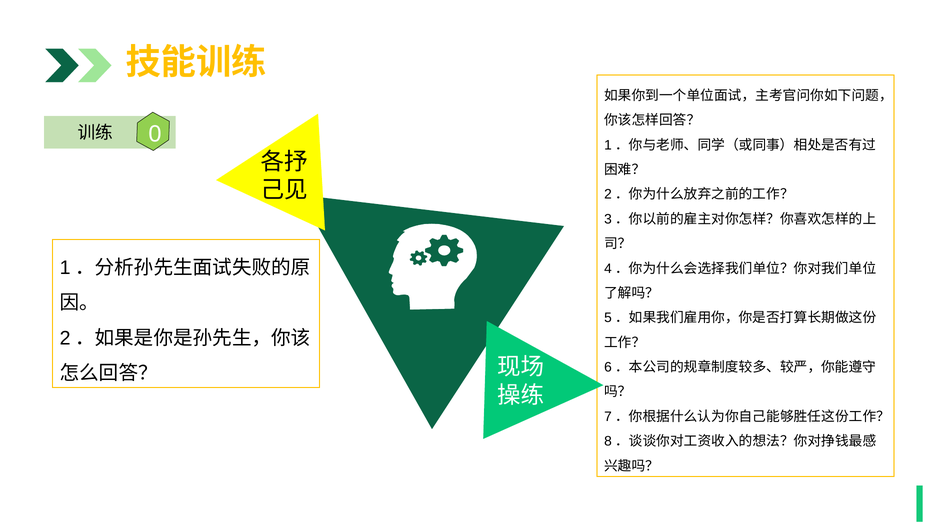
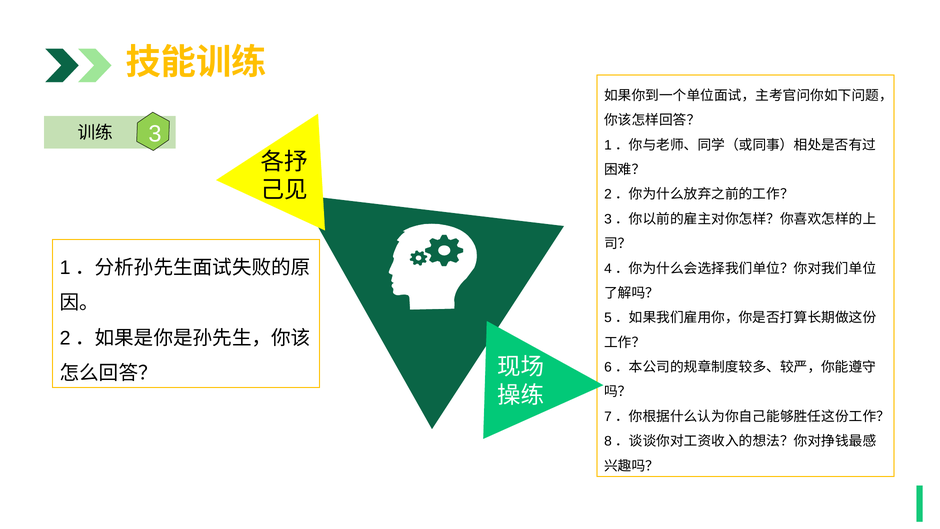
0: 0 -> 3
